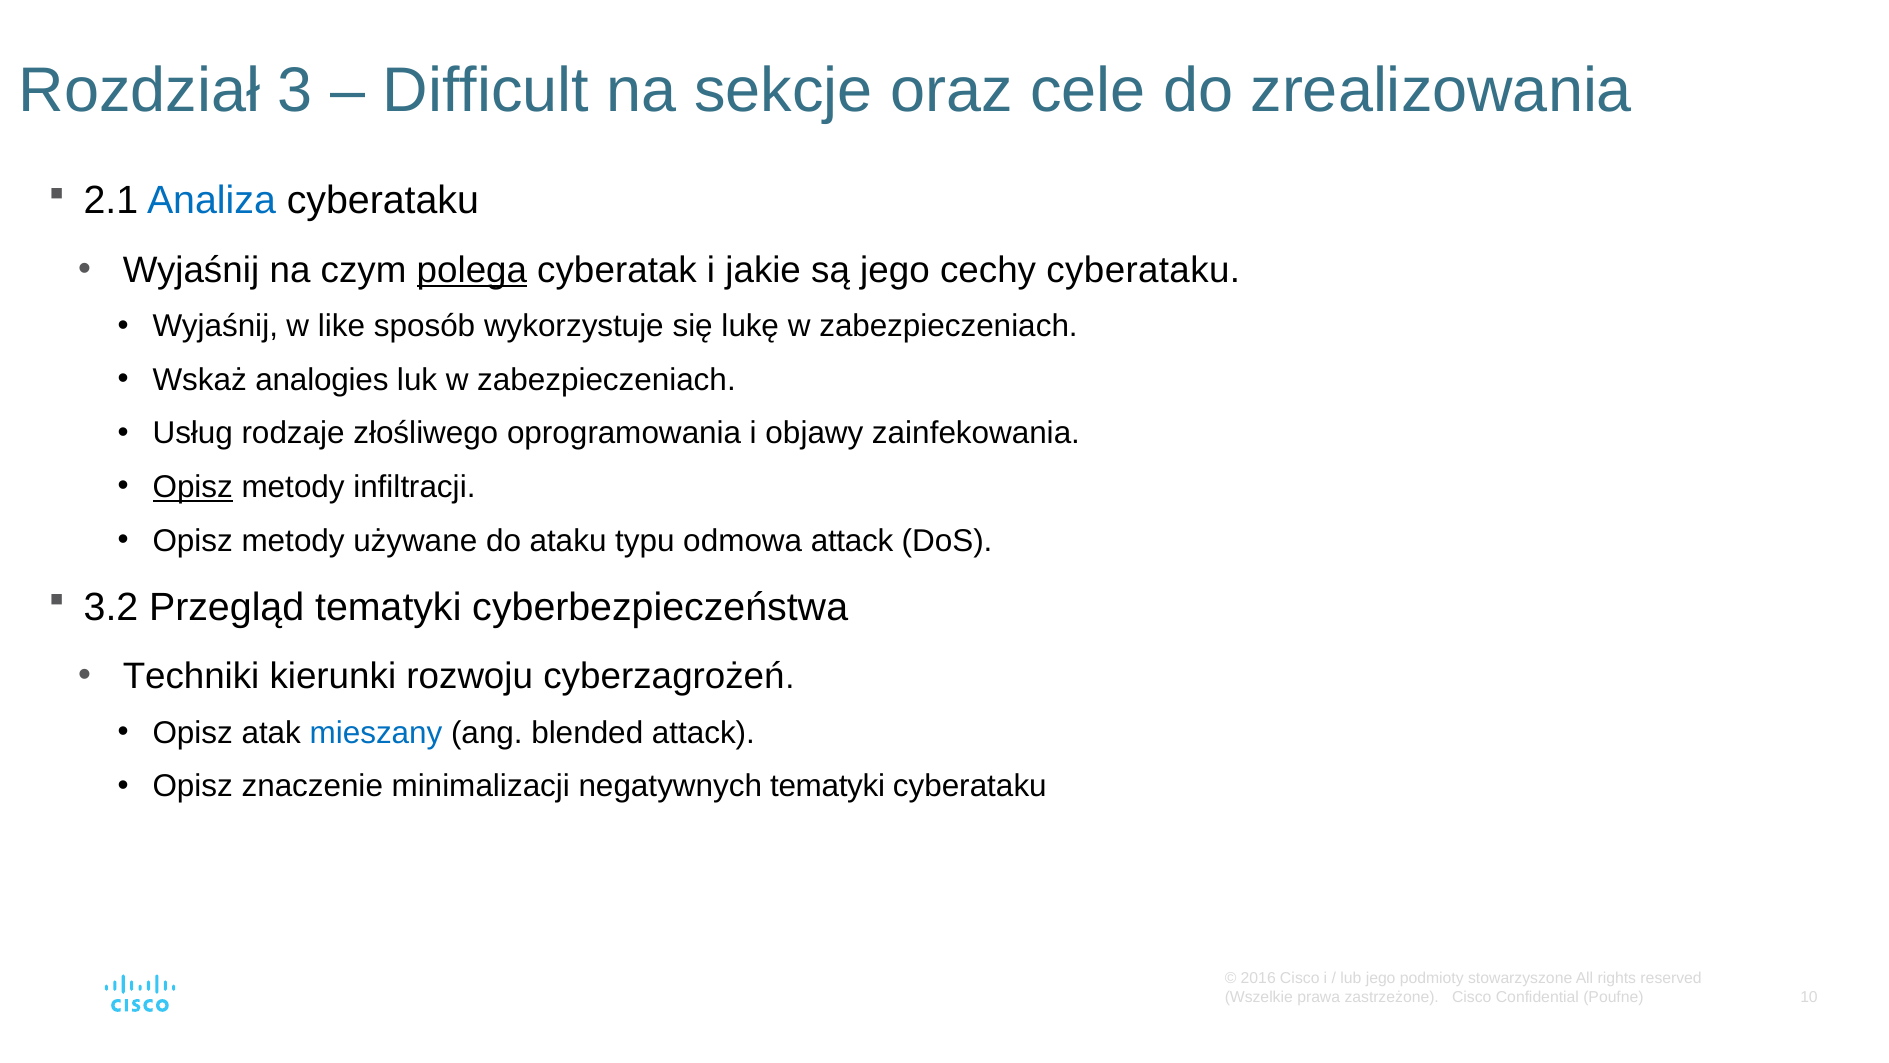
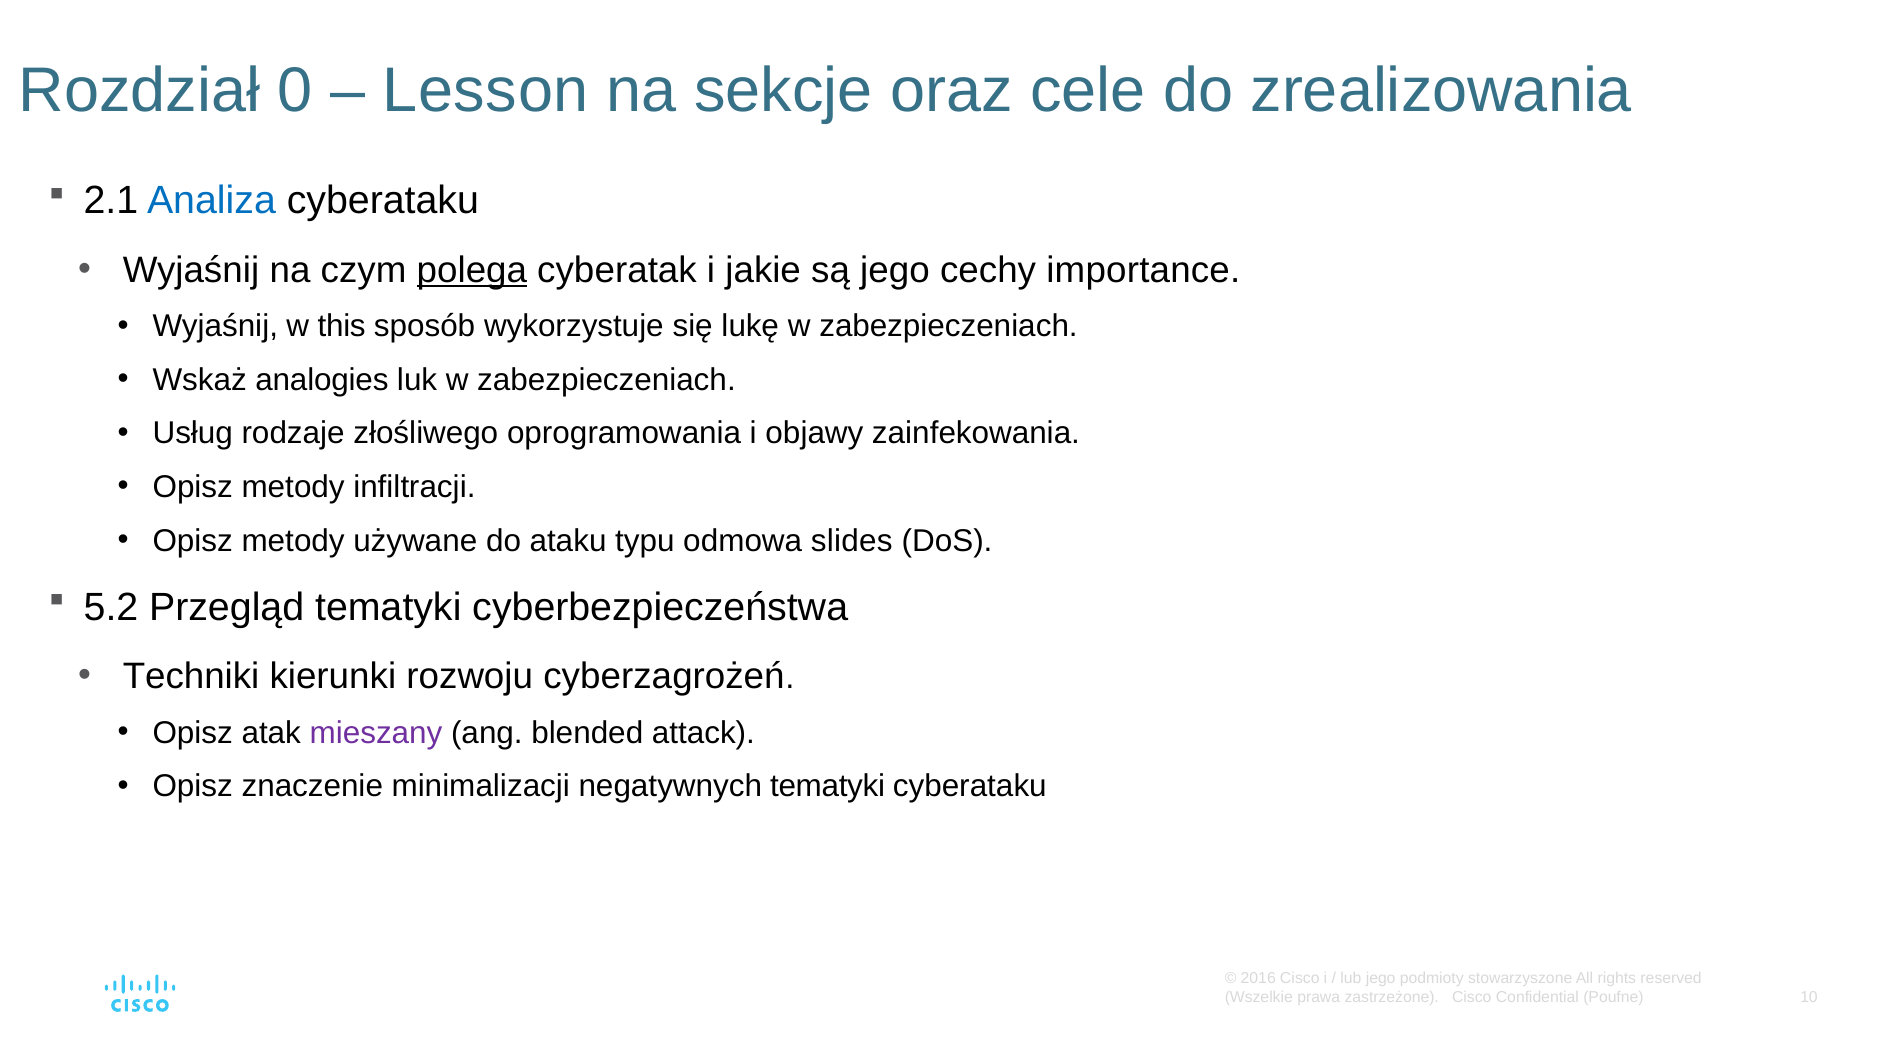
3: 3 -> 0
Difficult: Difficult -> Lesson
cechy cyberataku: cyberataku -> importance
like: like -> this
Opisz at (193, 487) underline: present -> none
odmowa attack: attack -> slides
3.2: 3.2 -> 5.2
mieszany colour: blue -> purple
